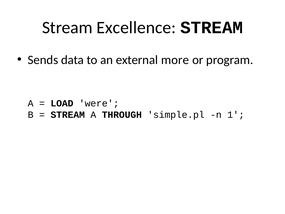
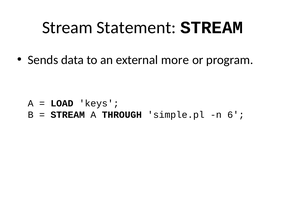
Excellence: Excellence -> Statement
were: were -> keys
1: 1 -> 6
